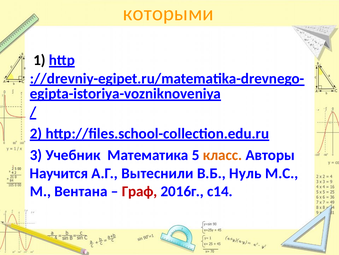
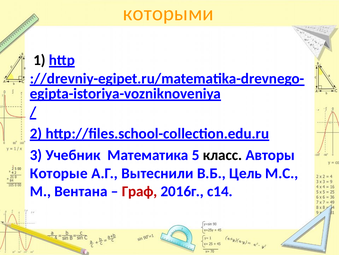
класс colour: orange -> black
Научится: Научится -> Которые
Нуль: Нуль -> Цель
